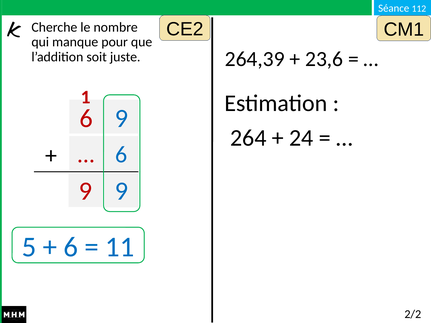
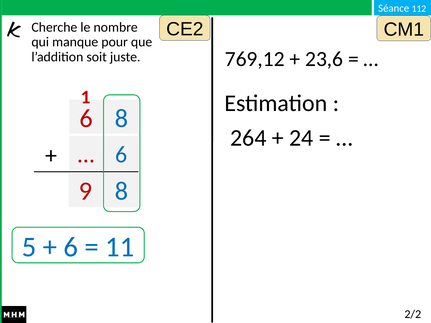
264,39: 264,39 -> 769,12
6 9: 9 -> 8
9 9: 9 -> 8
